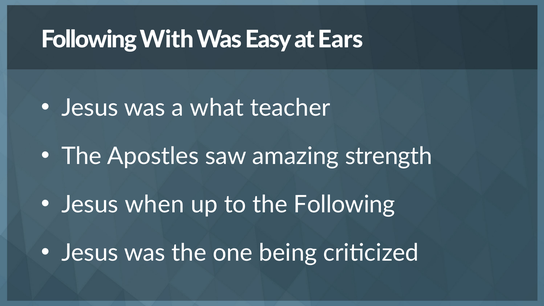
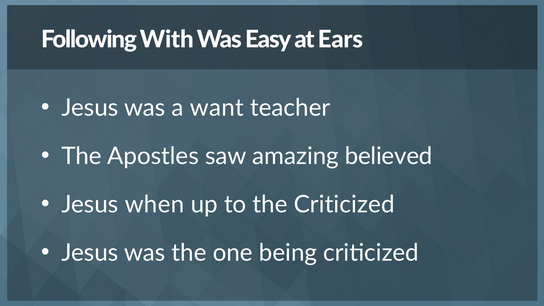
what: what -> want
strength: strength -> believed
the Following: Following -> Criticized
